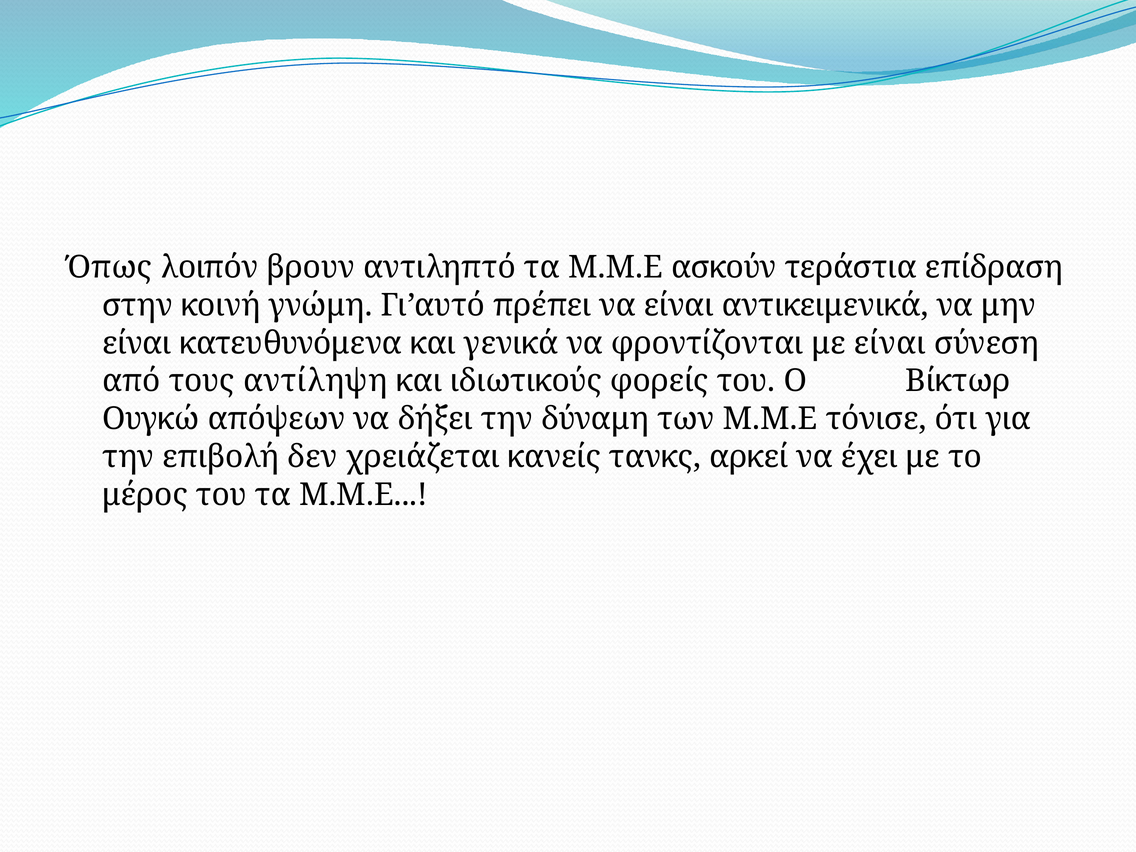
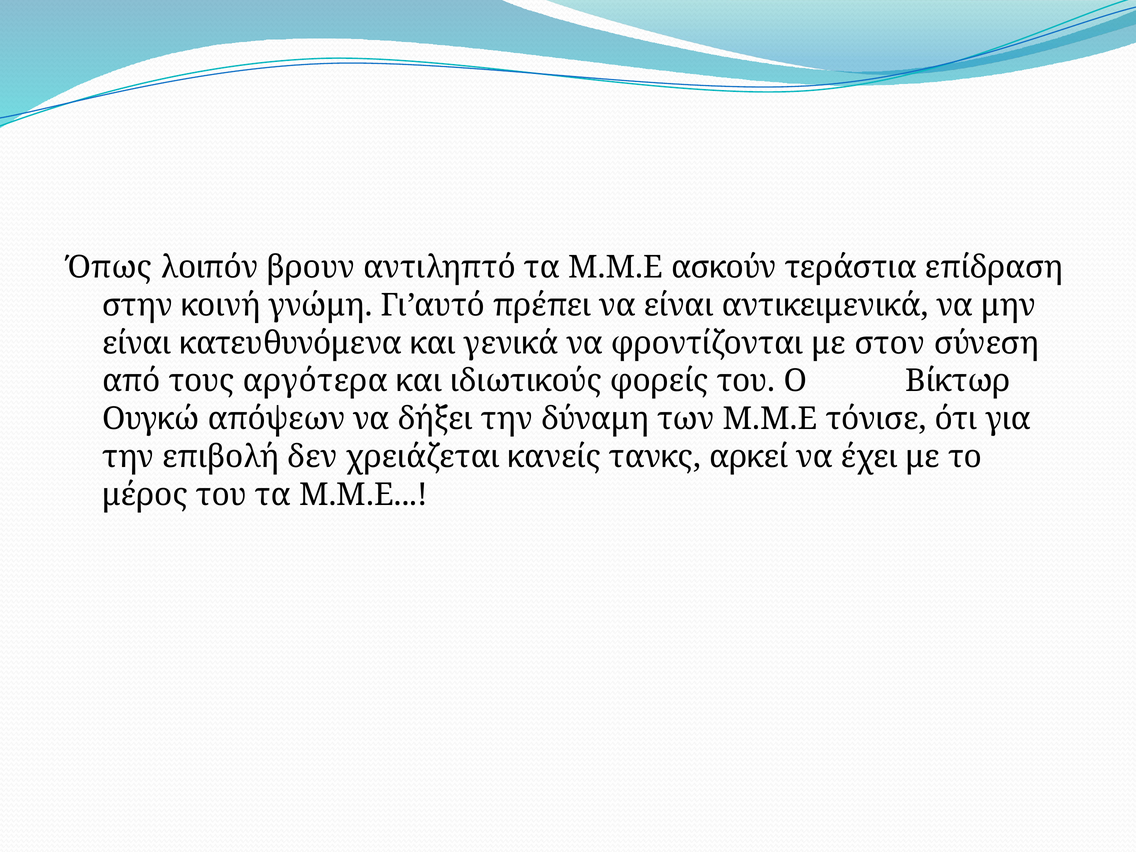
με είναι: είναι -> στον
αντίληψη: αντίληψη -> αργότερα
